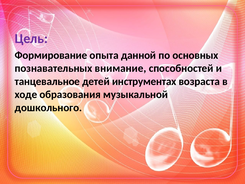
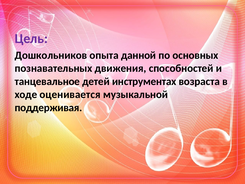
Формирование: Формирование -> Дошкольников
внимание: внимание -> движения
образования: образования -> оценивается
дошкольного: дошкольного -> поддерживая
